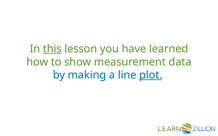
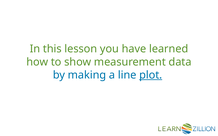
this underline: present -> none
